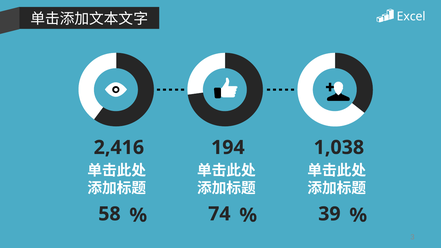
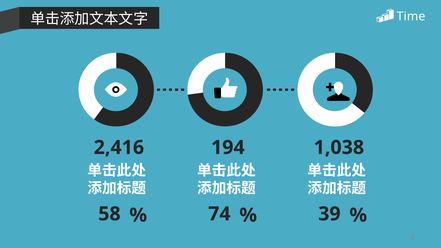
Excel: Excel -> Time
